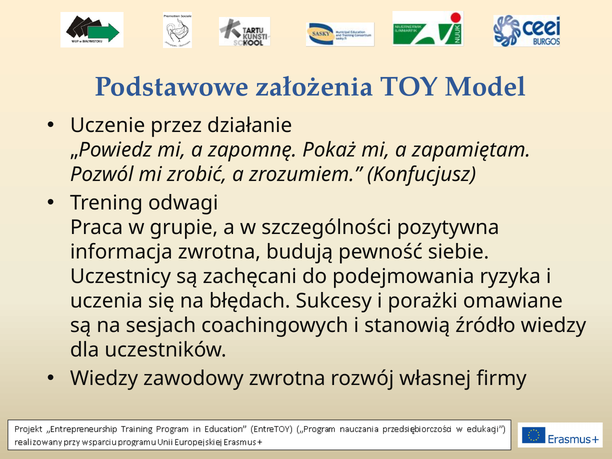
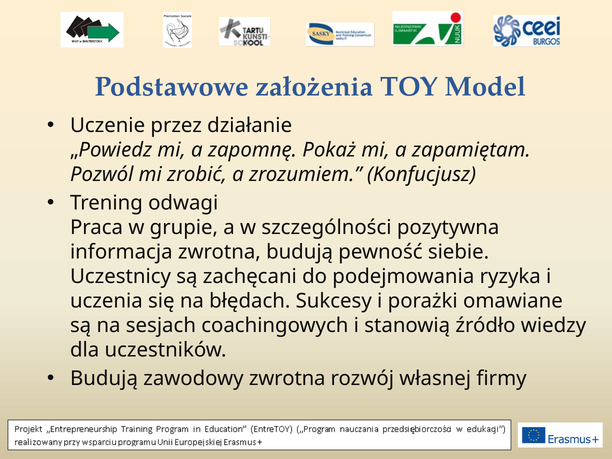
Wiedzy at (104, 379): Wiedzy -> Budują
